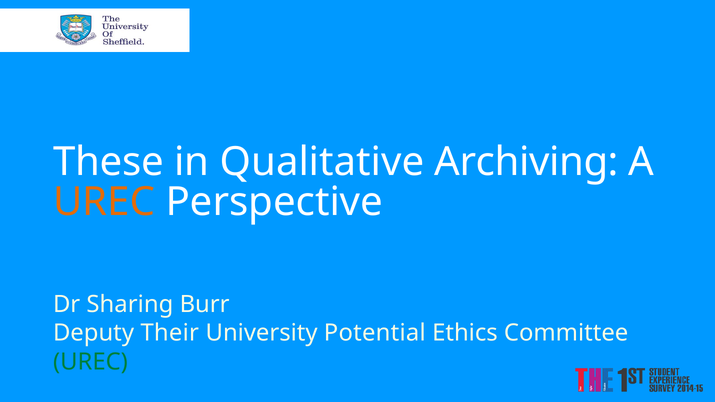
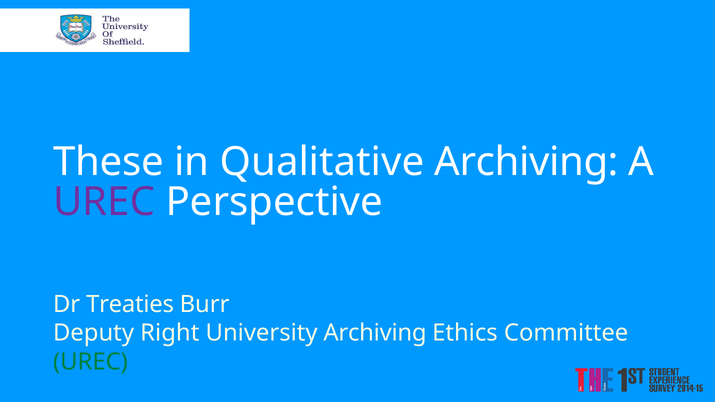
UREC at (104, 202) colour: orange -> purple
Sharing: Sharing -> Treaties
Their: Their -> Right
University Potential: Potential -> Archiving
